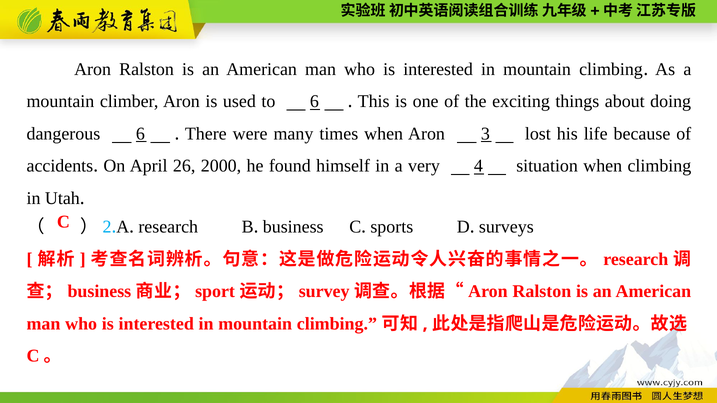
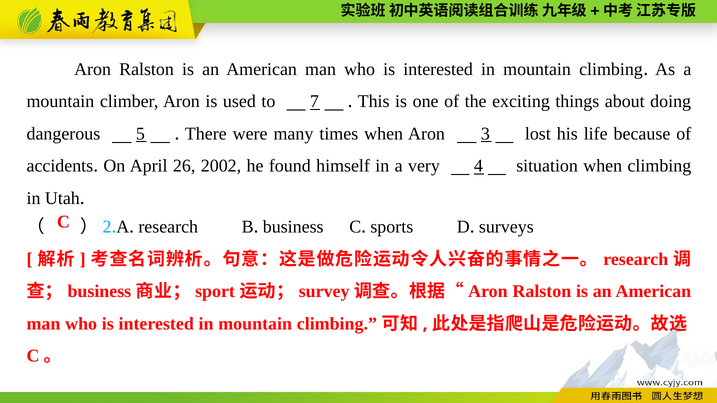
to 6: 6 -> 7
dangerous 6: 6 -> 5
2000: 2000 -> 2002
